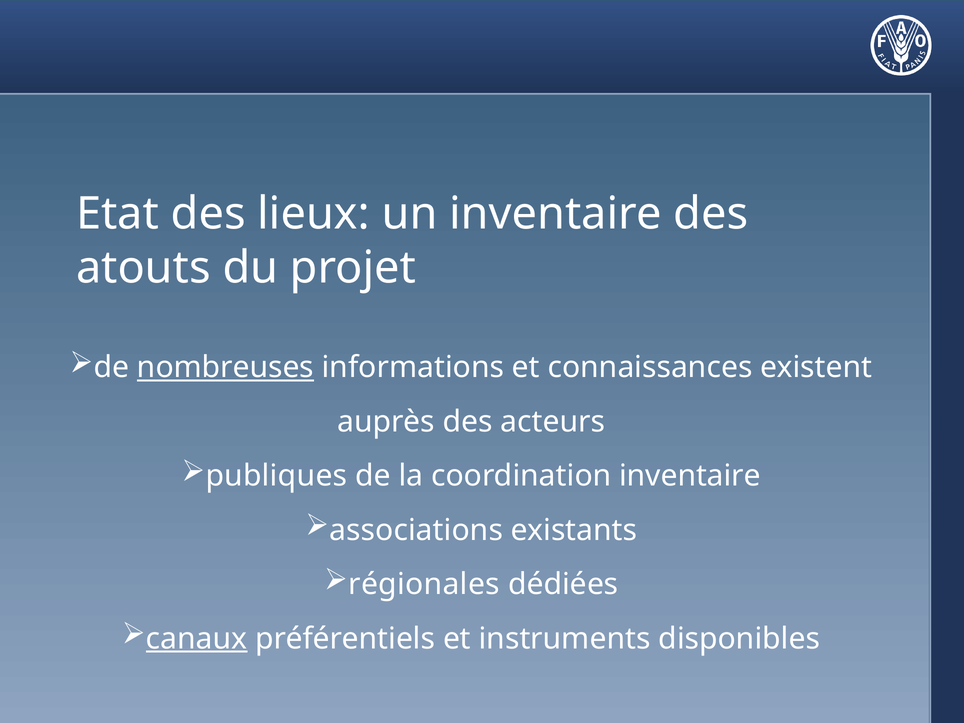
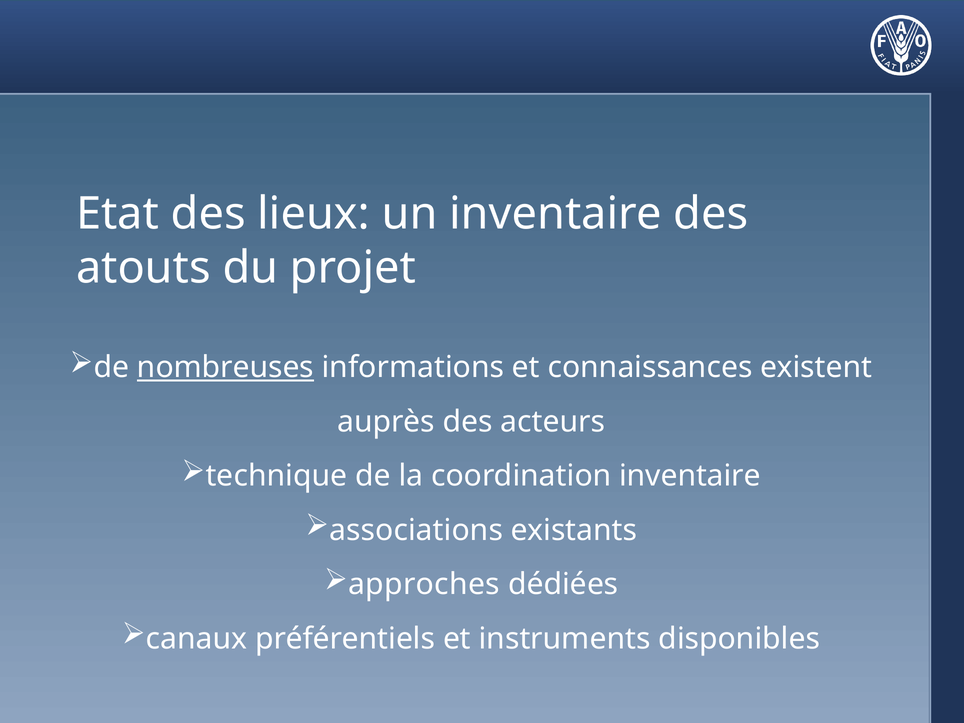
publiques: publiques -> technique
régionales: régionales -> approches
canaux underline: present -> none
